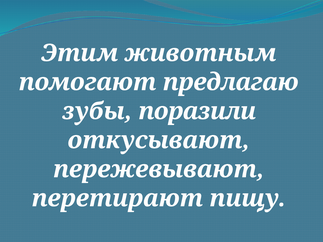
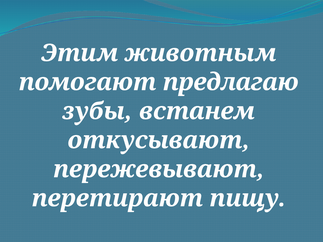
поразили: поразили -> встанем
